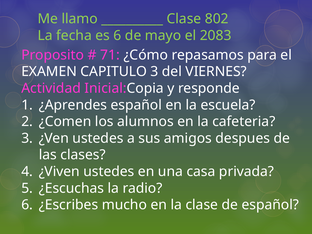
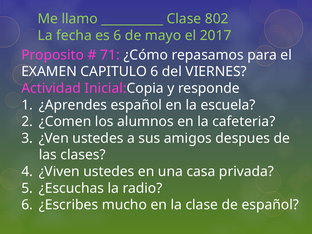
2083: 2083 -> 2017
CAPITULO 3: 3 -> 6
